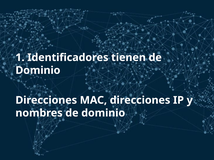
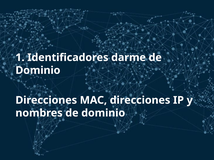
tienen: tienen -> darme
